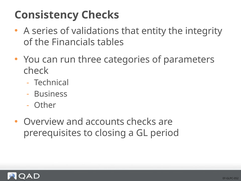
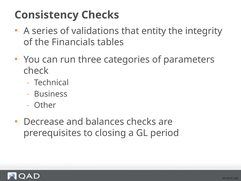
Overview: Overview -> Decrease
accounts: accounts -> balances
